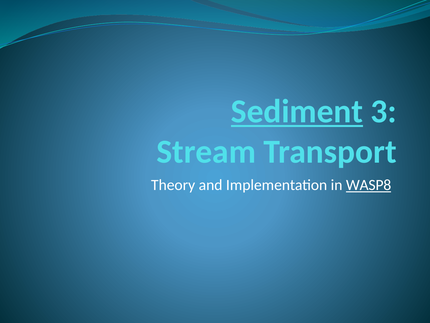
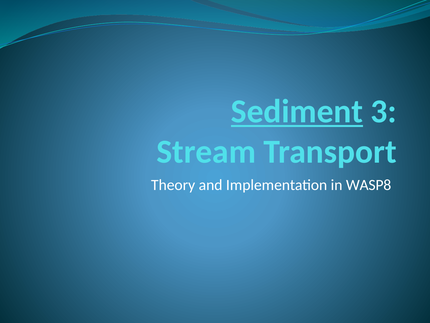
WASP8 underline: present -> none
